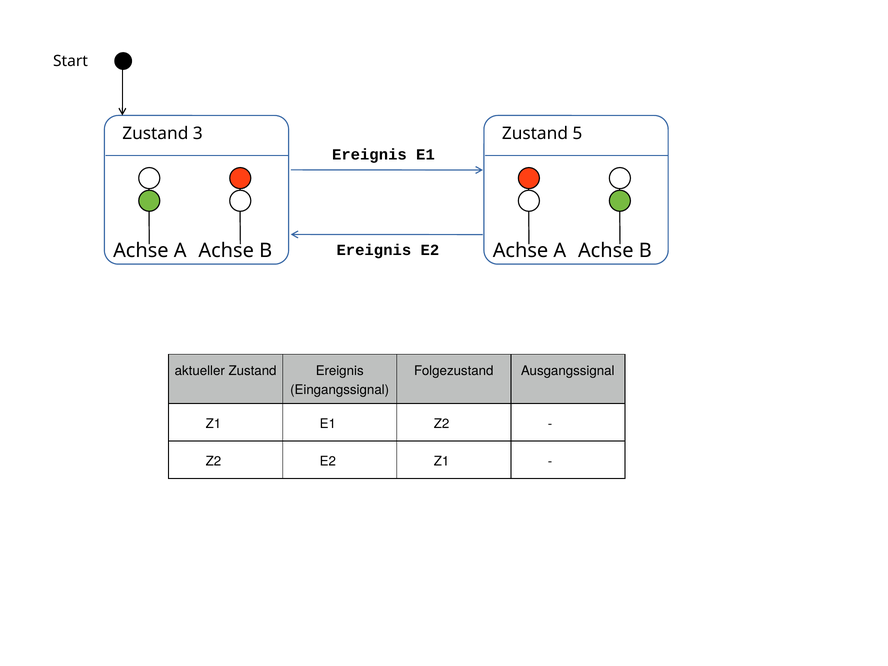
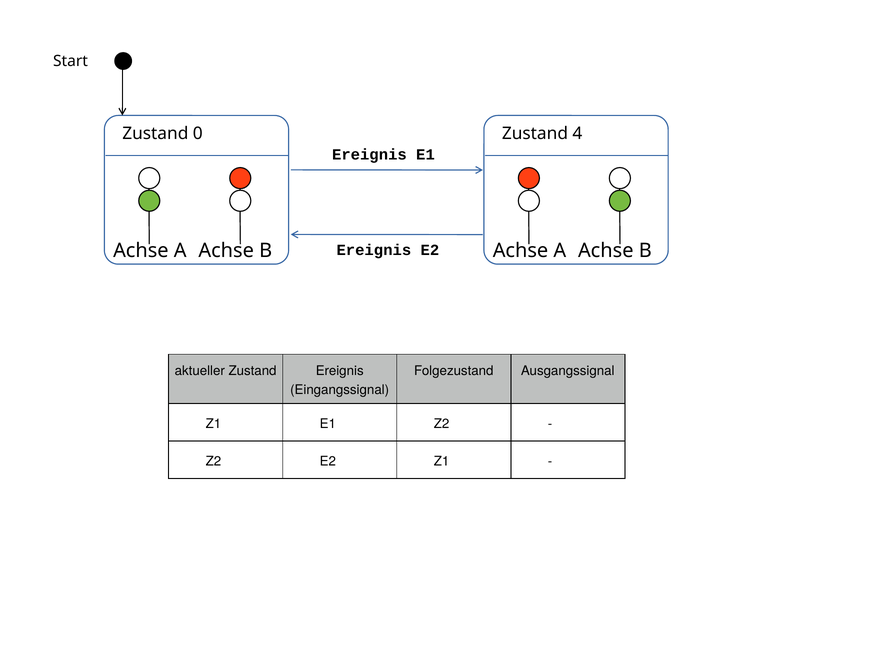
3: 3 -> 0
5: 5 -> 4
